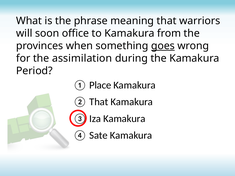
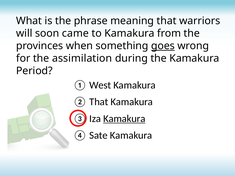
office: office -> came
Place: Place -> West
Kamakura at (124, 119) underline: none -> present
